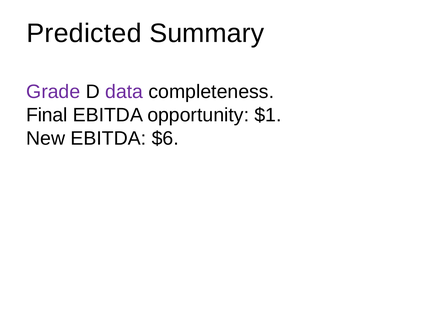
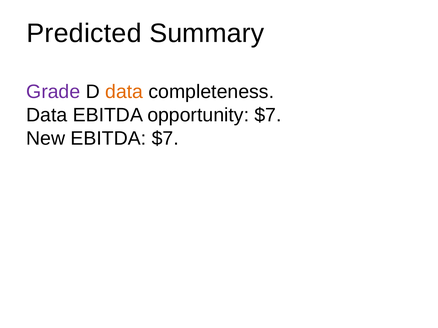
data at (124, 92) colour: purple -> orange
Final at (47, 115): Final -> Data
opportunity $1: $1 -> $7
EBITDA $6: $6 -> $7
